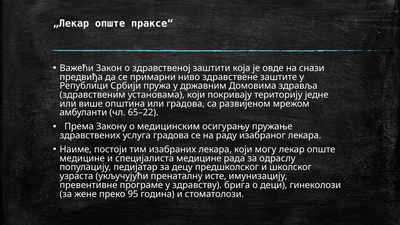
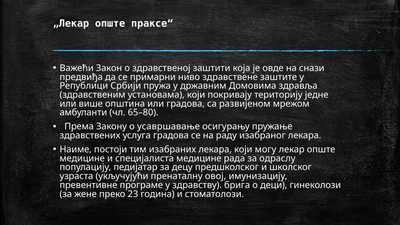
65–22: 65–22 -> 65–80
медицинским: медицинским -> усавршавање
исте: исте -> овој
95: 95 -> 23
